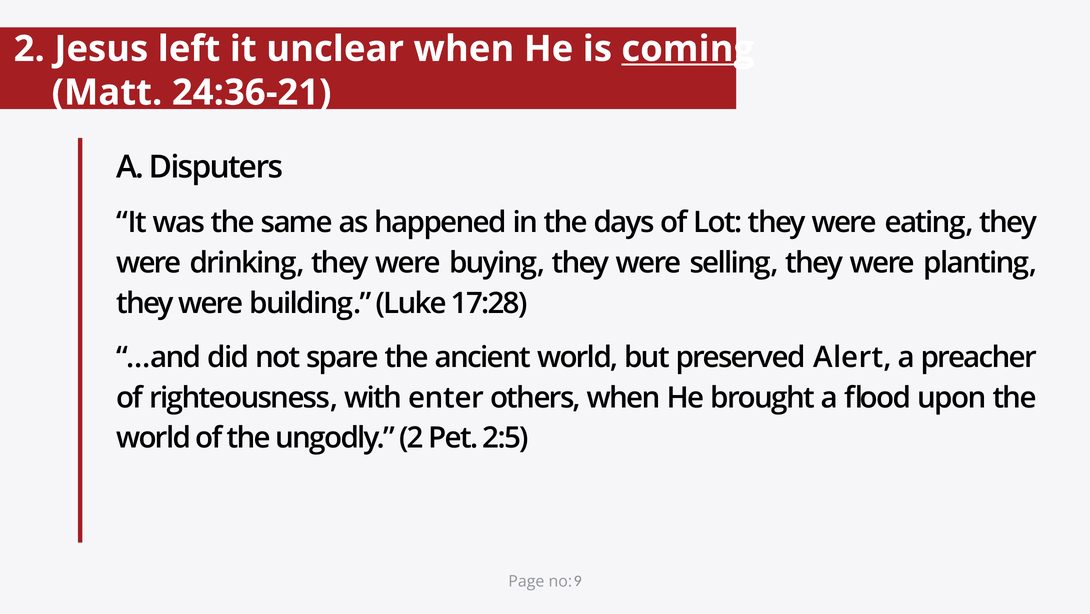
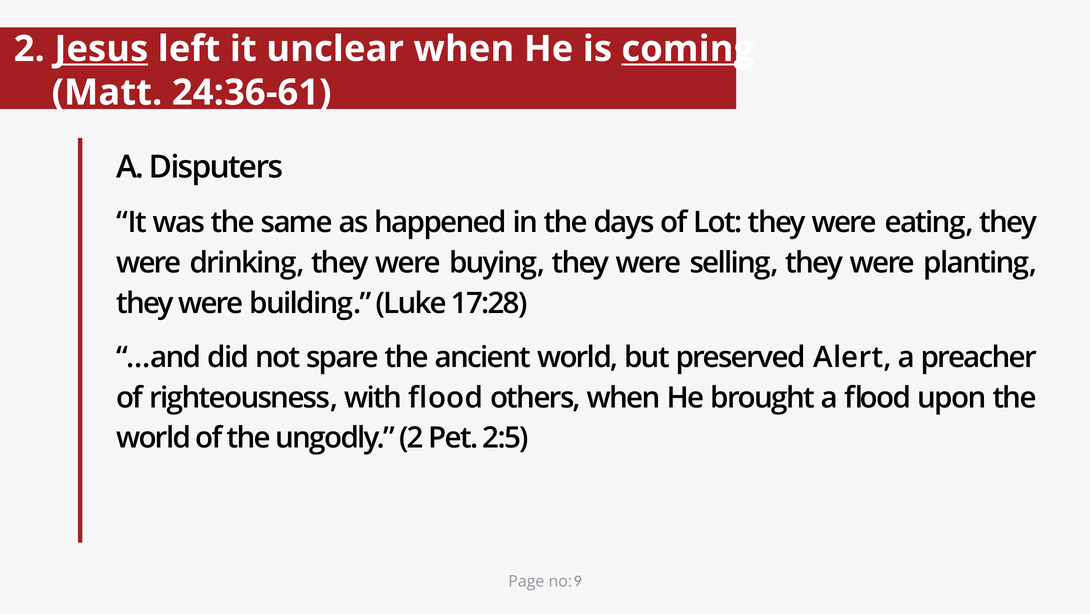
Jesus underline: none -> present
24:36-21: 24:36-21 -> 24:36-61
with enter: enter -> flood
